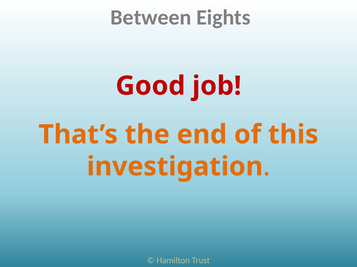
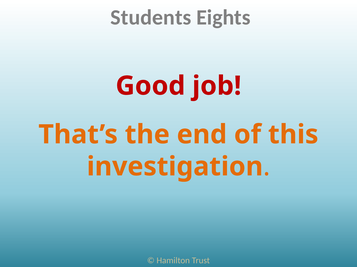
Between: Between -> Students
